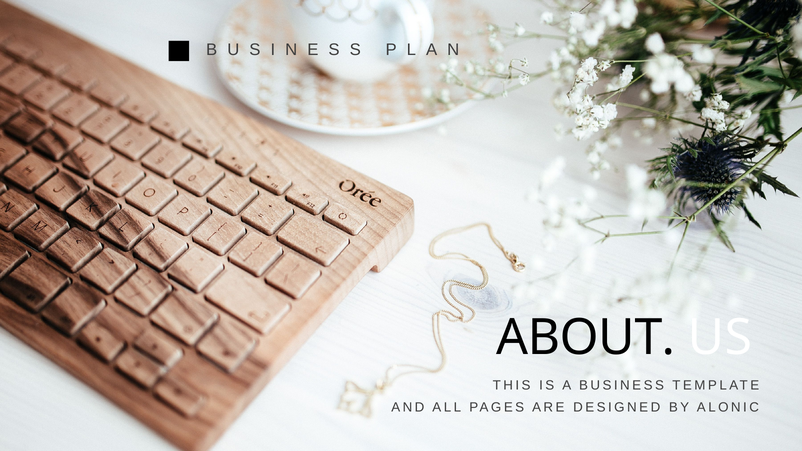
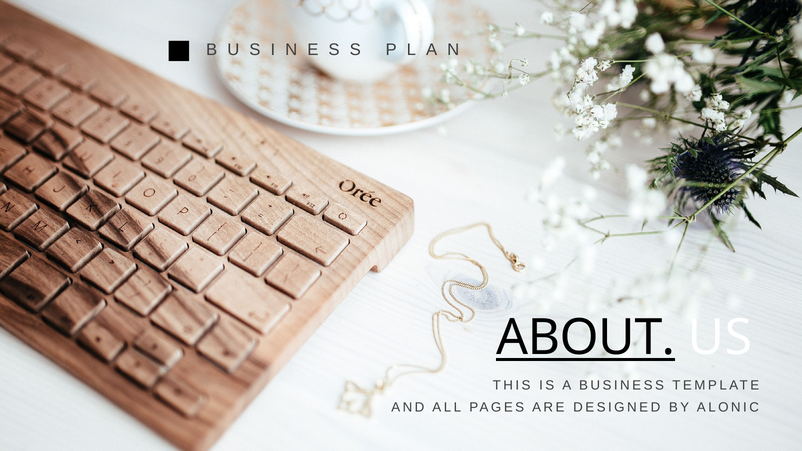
ABOUT underline: none -> present
